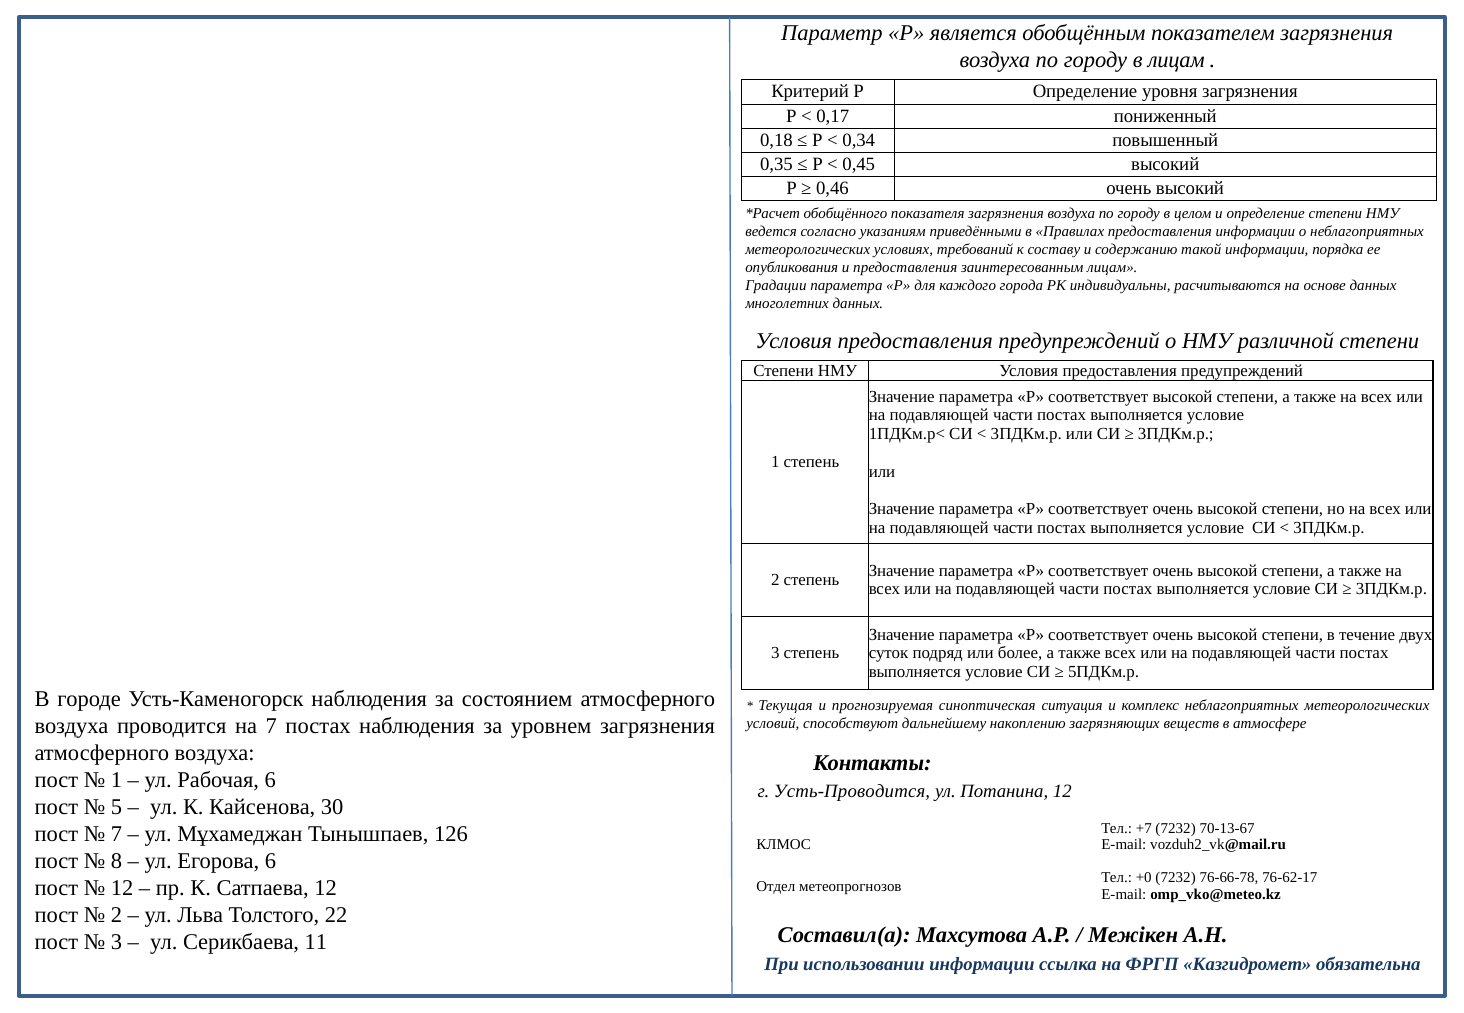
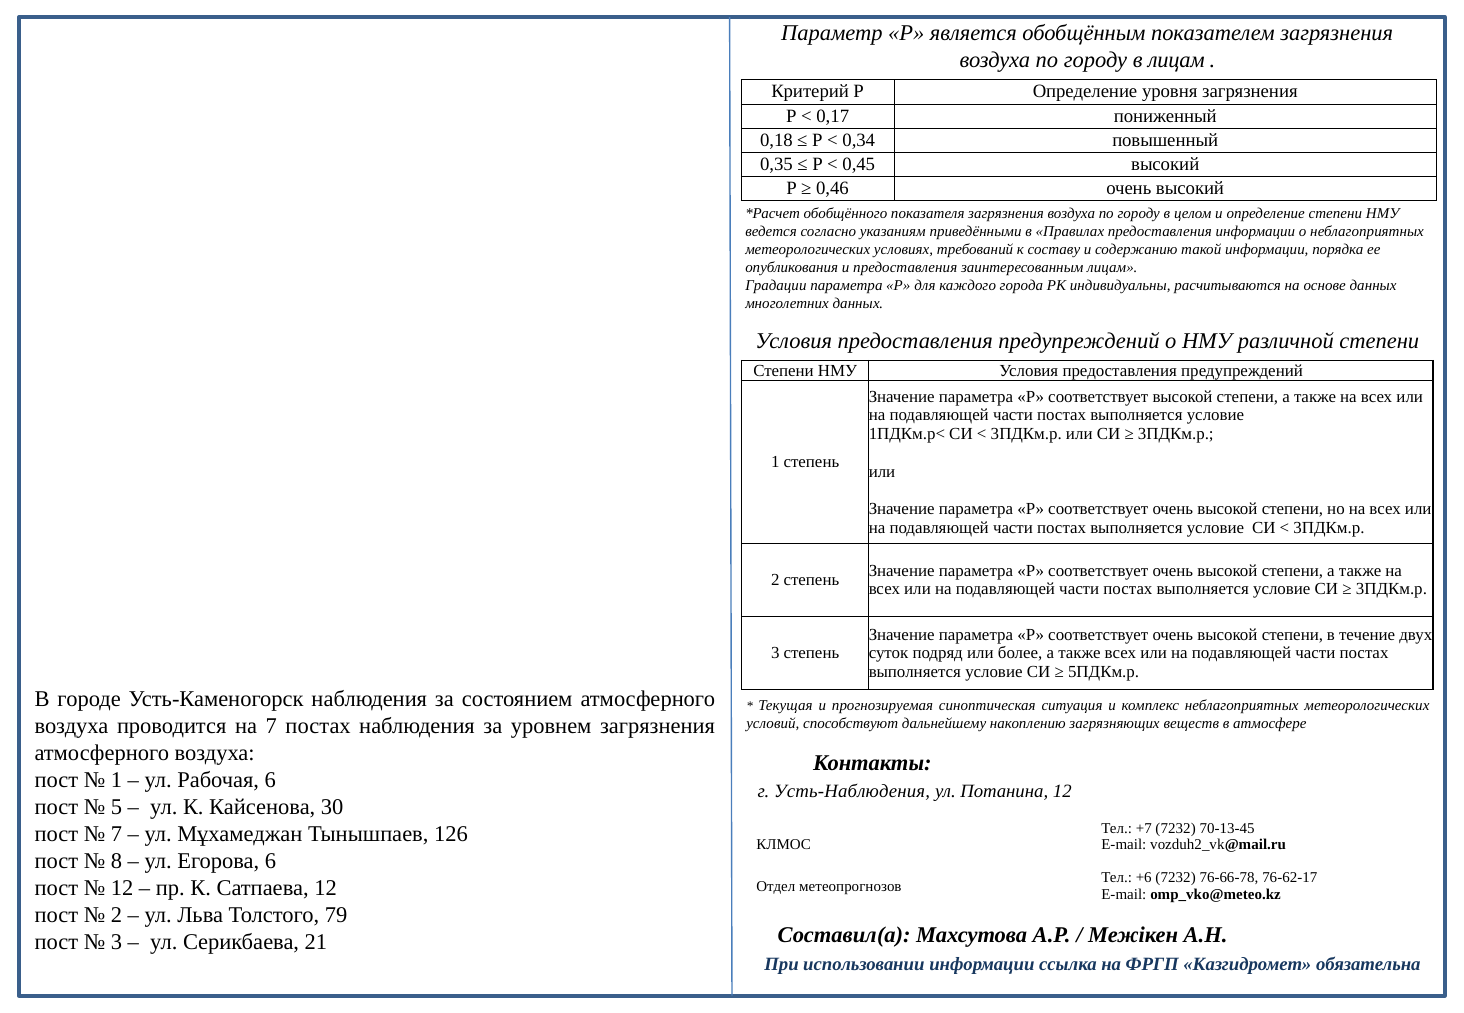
Усть-Проводится: Усть-Проводится -> Усть-Наблюдения
70-13-67: 70-13-67 -> 70-13-45
+0: +0 -> +6
22: 22 -> 79
11: 11 -> 21
